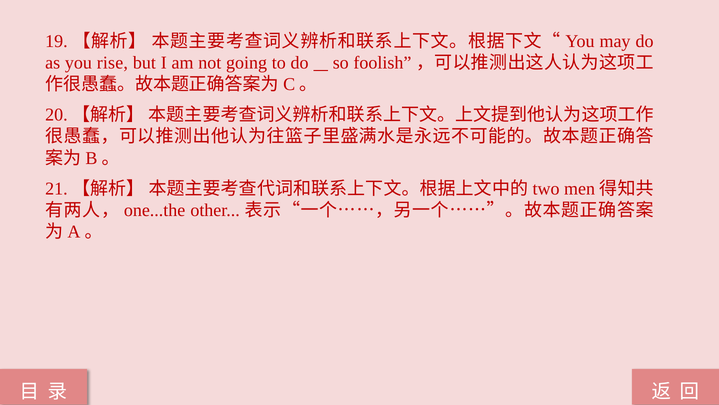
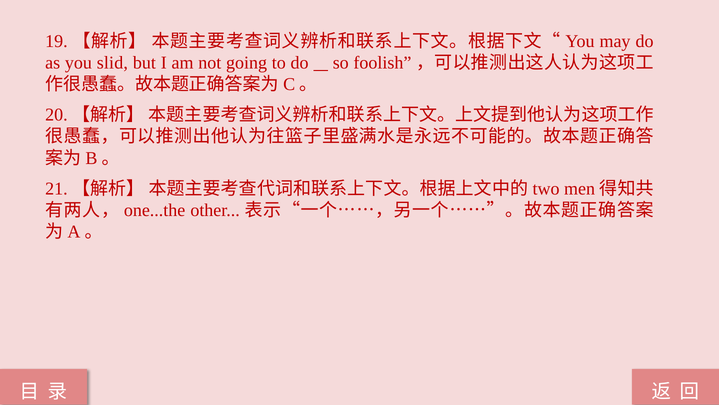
rise: rise -> slid
